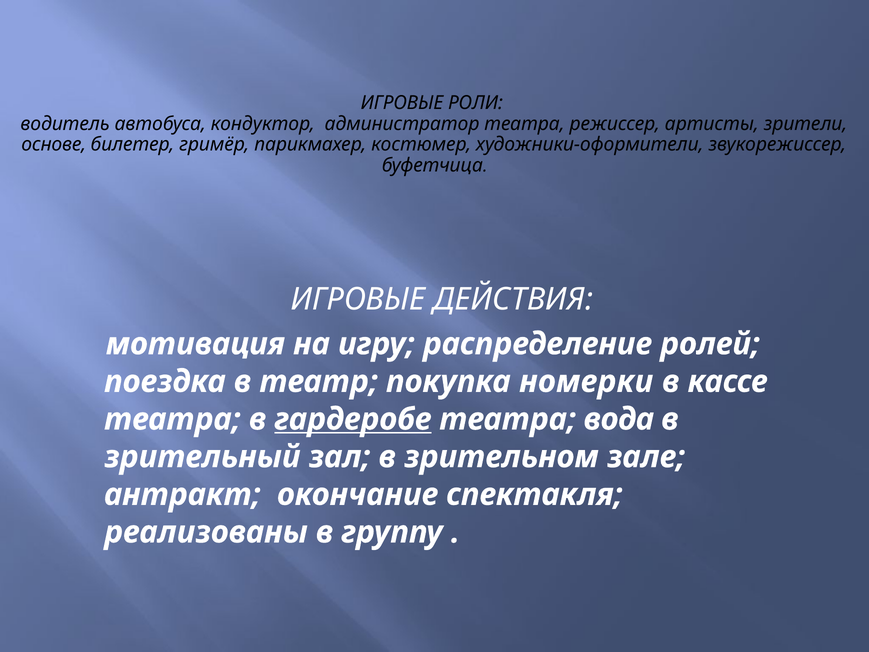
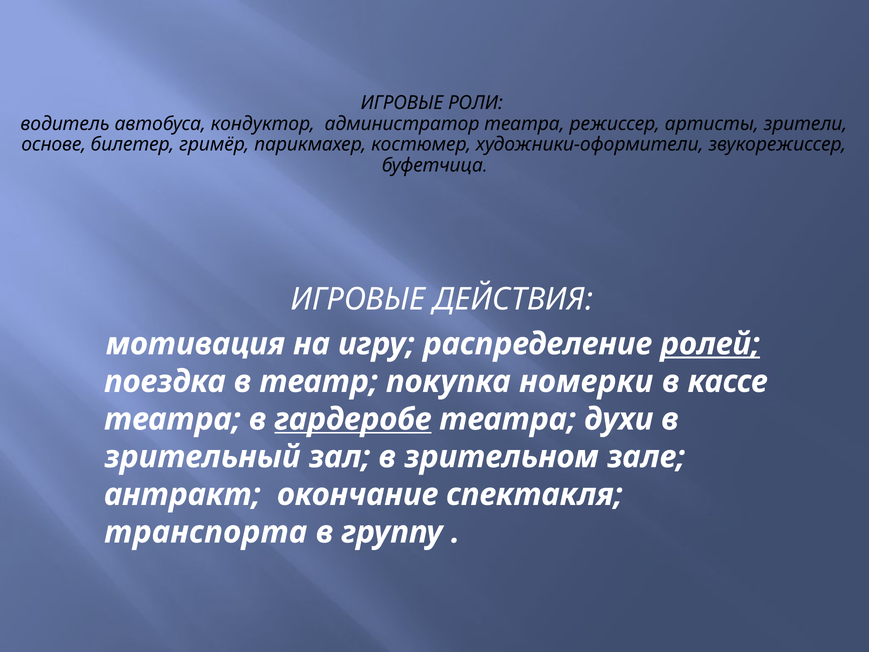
ролей underline: none -> present
вода: вода -> духи
реализованы: реализованы -> транспорта
